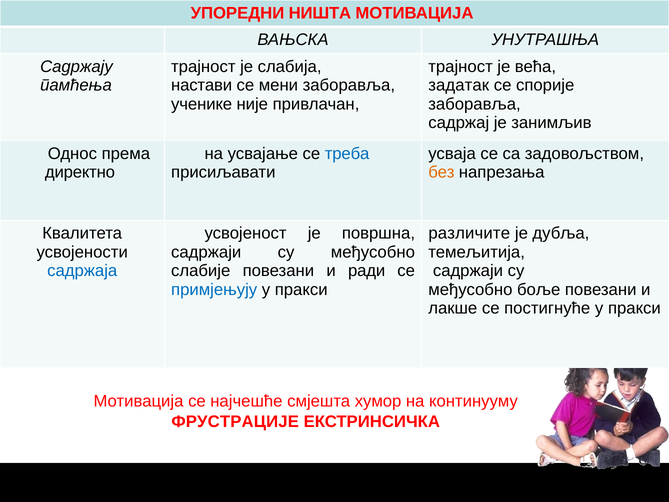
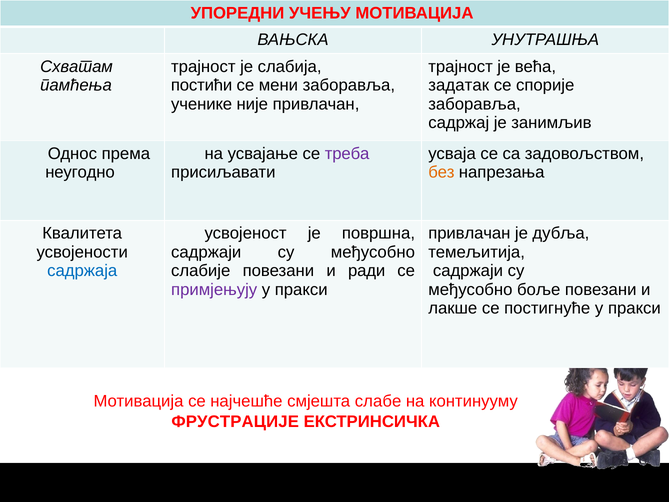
НИШТА: НИШТА -> УЧЕЊУ
Садржају: Садржају -> Схватам
настави: настави -> постићи
треба colour: blue -> purple
директно: директно -> неугодно
различите at (469, 233): различите -> привлачан
примјењују colour: blue -> purple
хумор: хумор -> слабе
